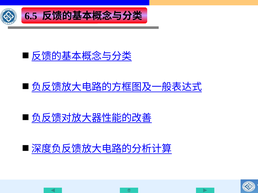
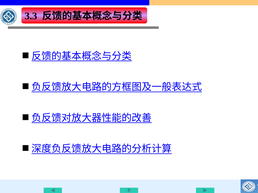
6.5: 6.5 -> 3.3
